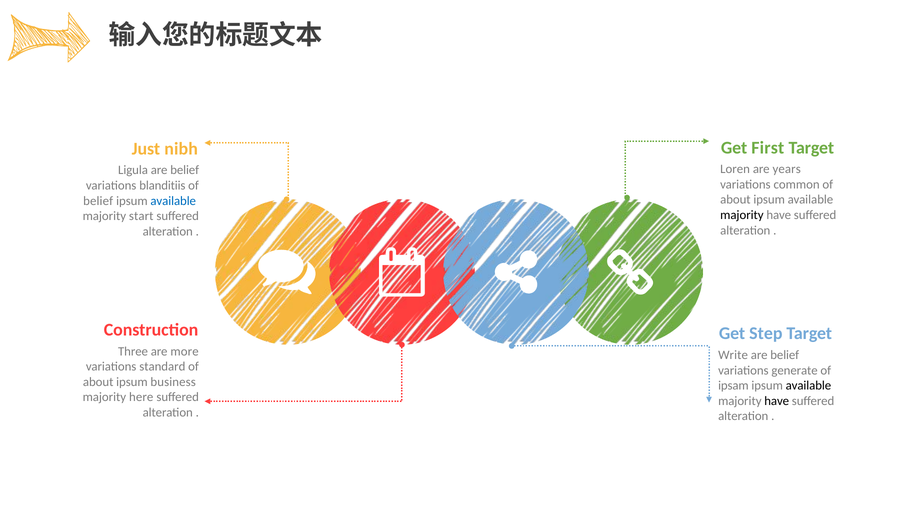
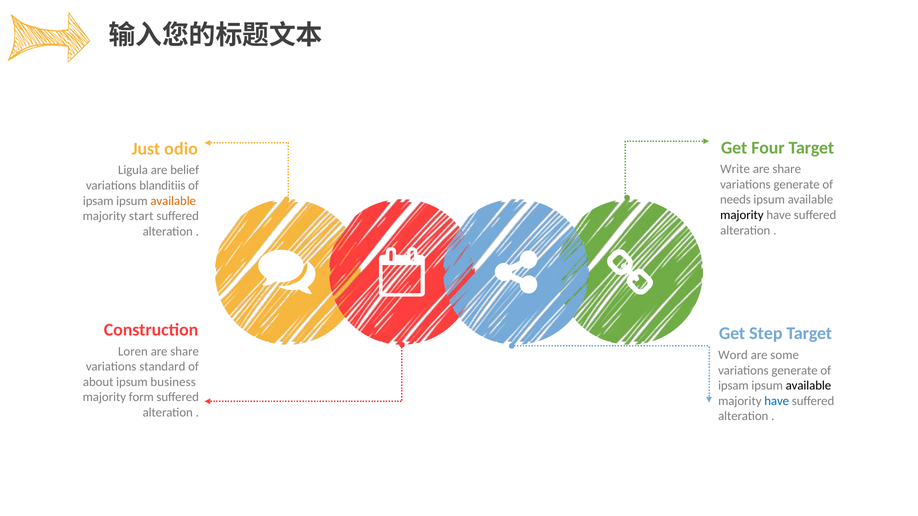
First: First -> Four
nibh: nibh -> odio
Loren: Loren -> Write
years at (787, 169): years -> share
common at (797, 185): common -> generate
about at (735, 200): about -> needs
belief at (98, 201): belief -> ipsam
available at (173, 201) colour: blue -> orange
Three: Three -> Loren
more at (185, 352): more -> share
Write: Write -> Word
belief at (785, 355): belief -> some
here: here -> form
have at (777, 401) colour: black -> blue
